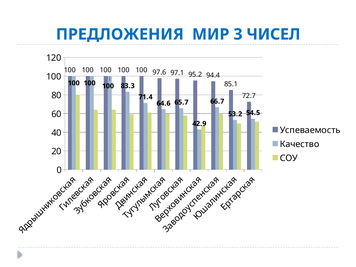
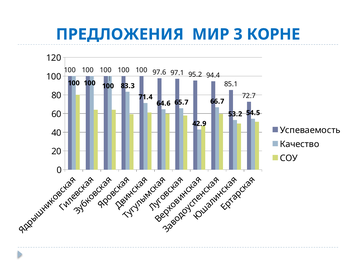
ЧИСЕЛ: ЧИСЕЛ -> КОРНЕ
